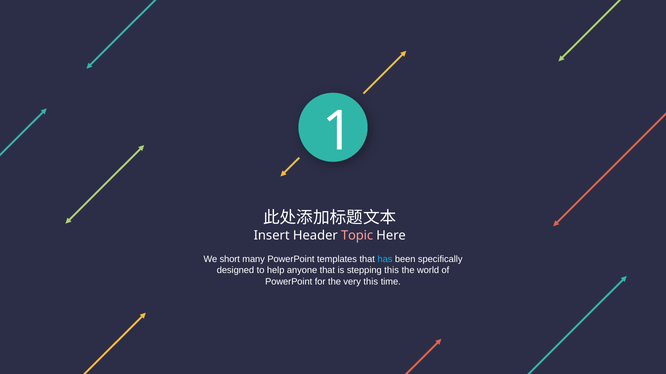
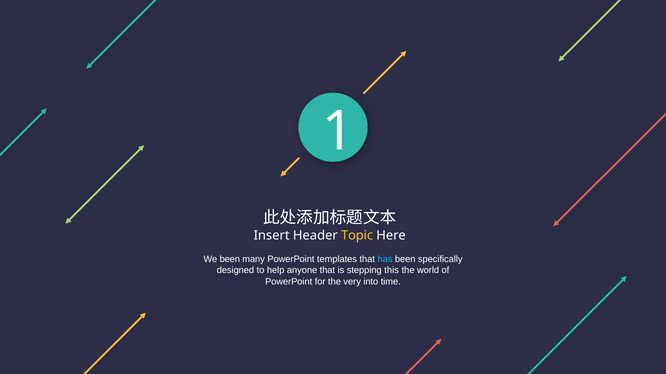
Topic colour: pink -> yellow
We short: short -> been
very this: this -> into
